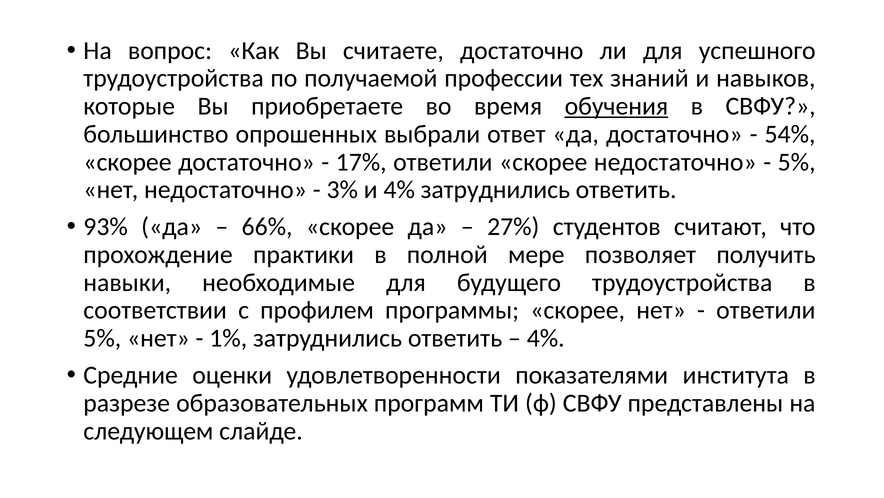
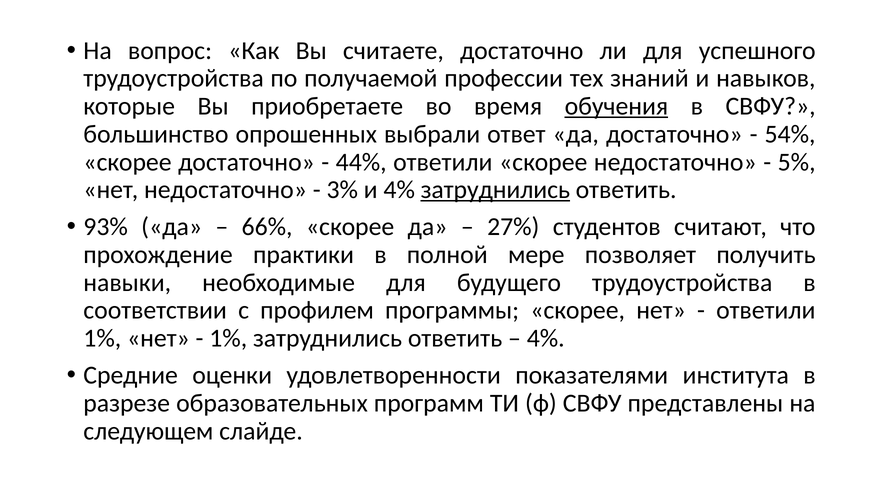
17%: 17% -> 44%
затруднились at (495, 190) underline: none -> present
5% at (102, 338): 5% -> 1%
